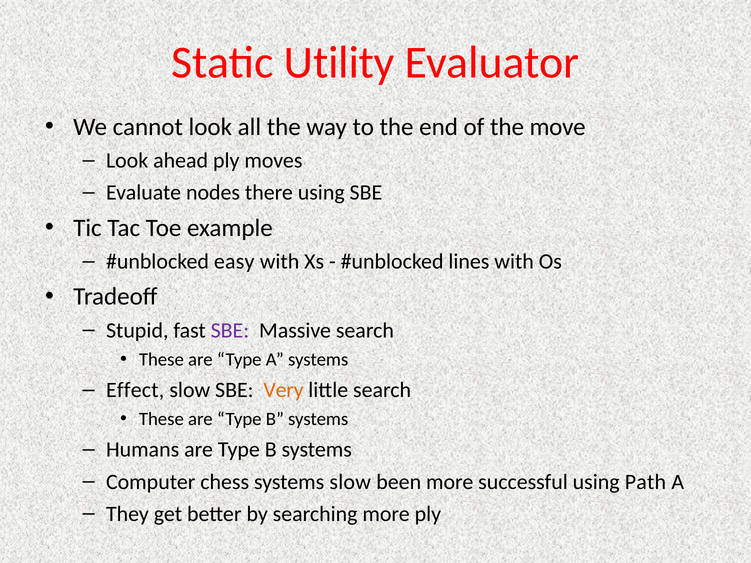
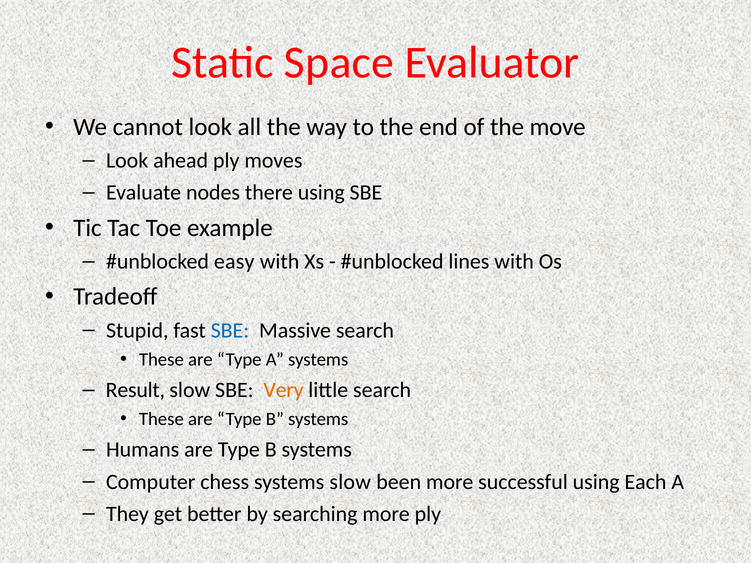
Utility: Utility -> Space
SBE at (230, 331) colour: purple -> blue
Effect: Effect -> Result
Path: Path -> Each
